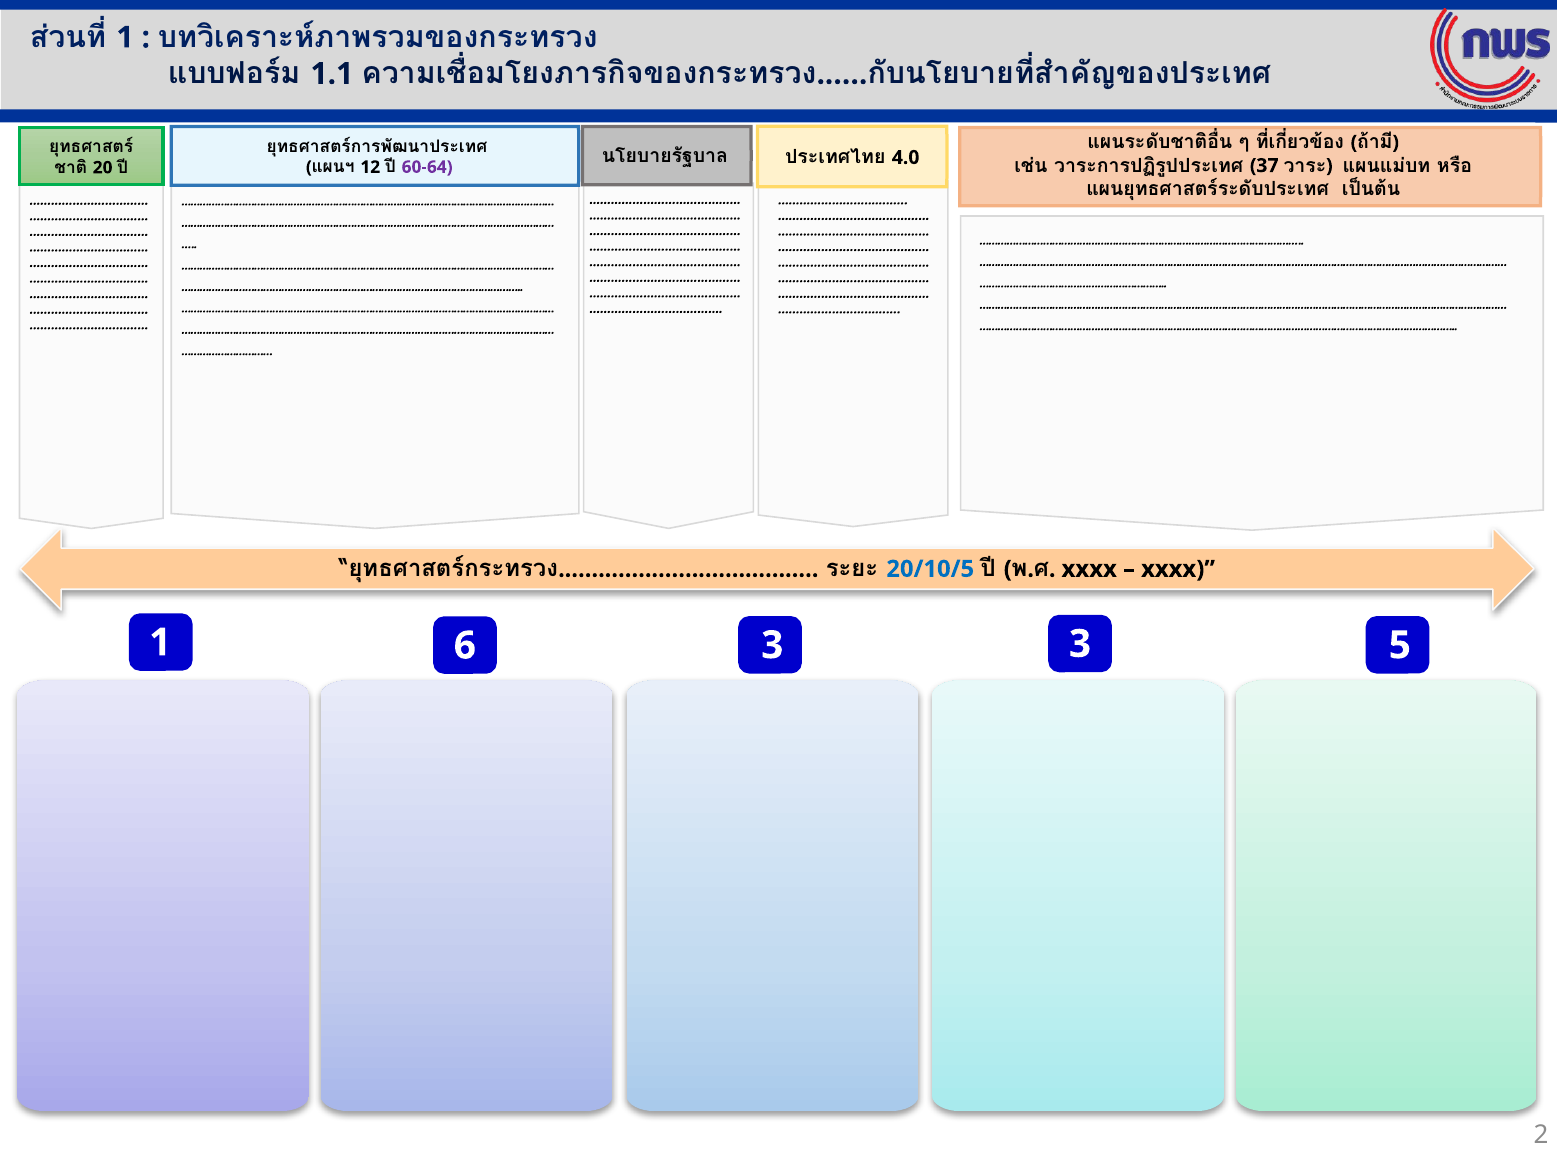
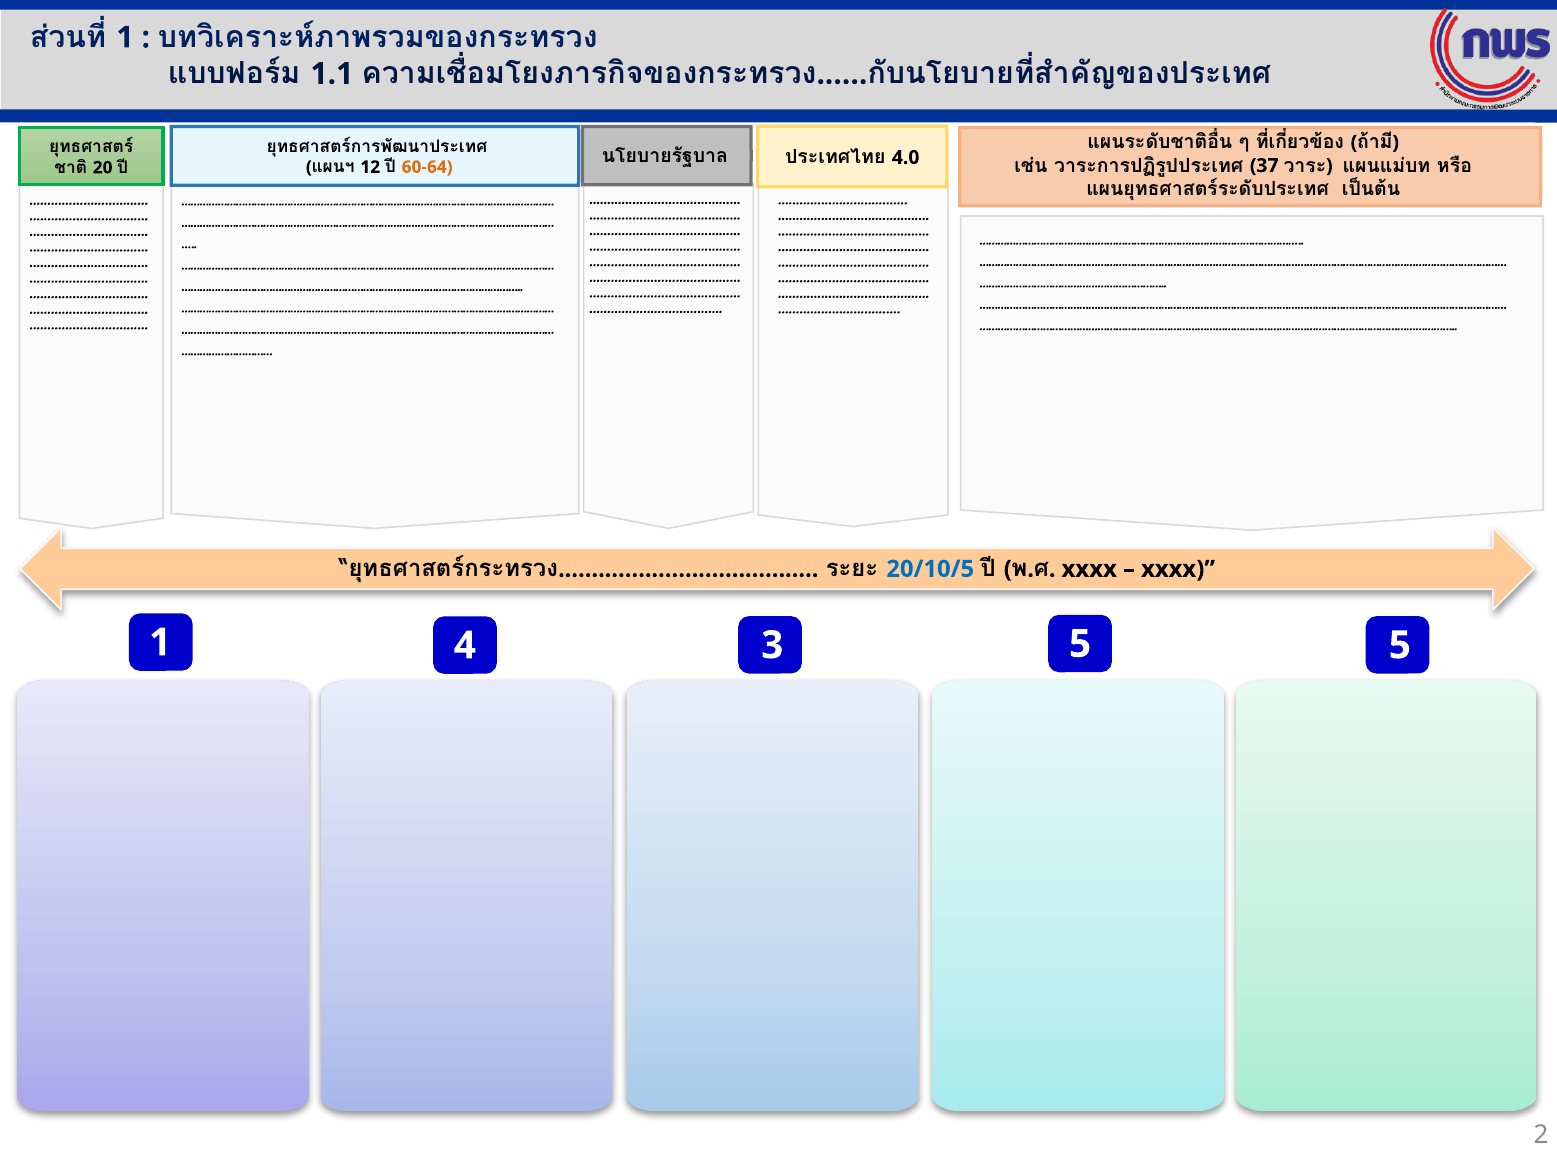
60-64 colour: purple -> orange
6: 6 -> 4
3 3: 3 -> 5
